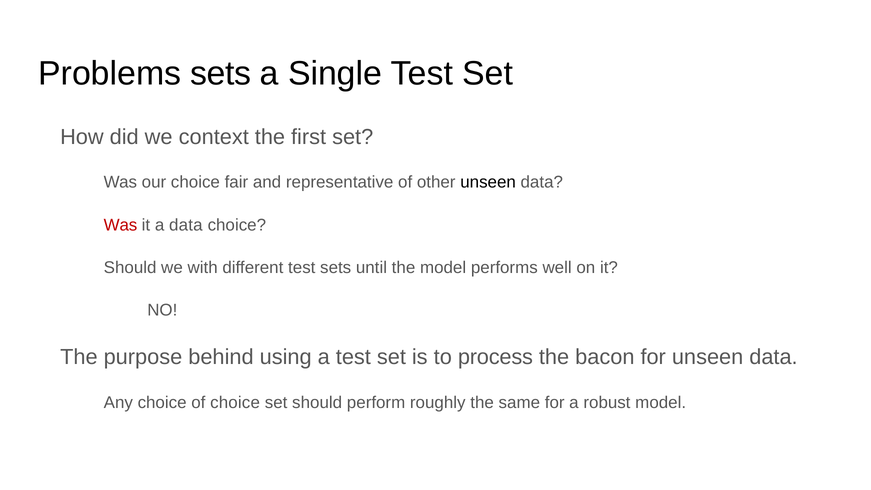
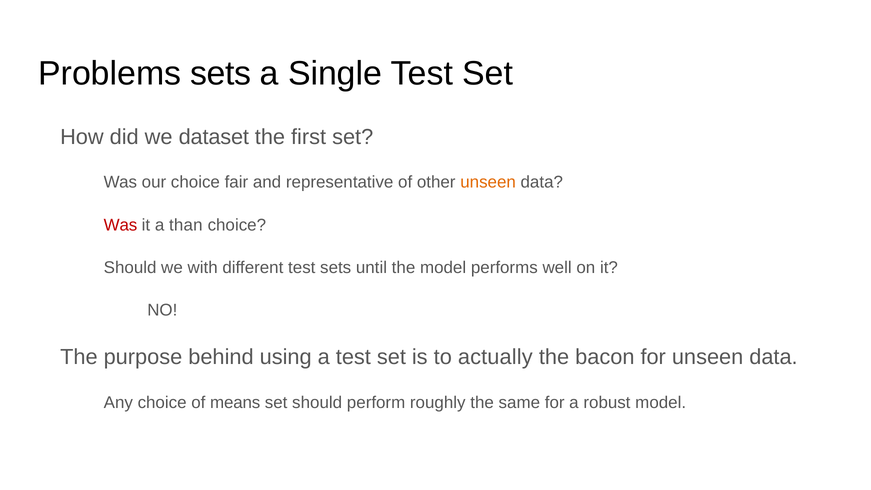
context: context -> dataset
unseen at (488, 182) colour: black -> orange
a data: data -> than
process: process -> actually
of choice: choice -> means
